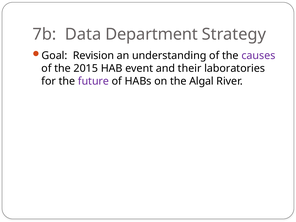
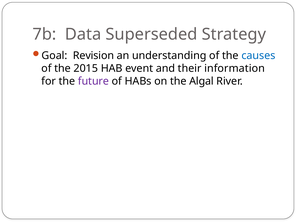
Department: Department -> Superseded
causes colour: purple -> blue
laboratories: laboratories -> information
